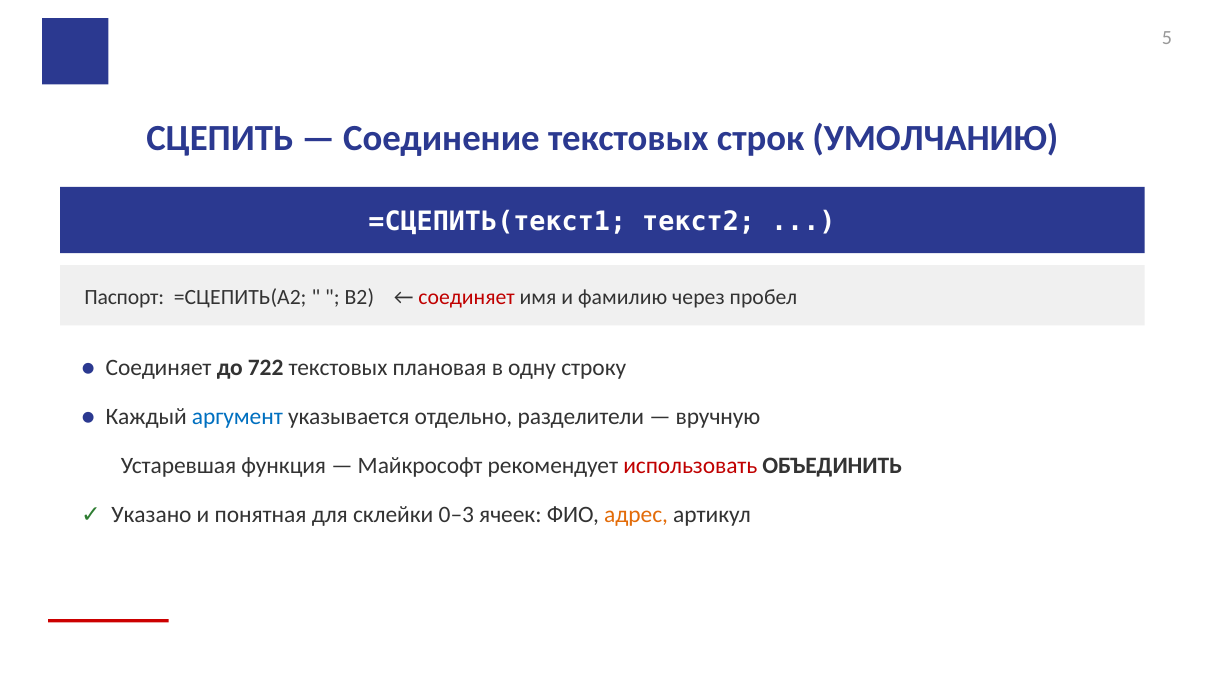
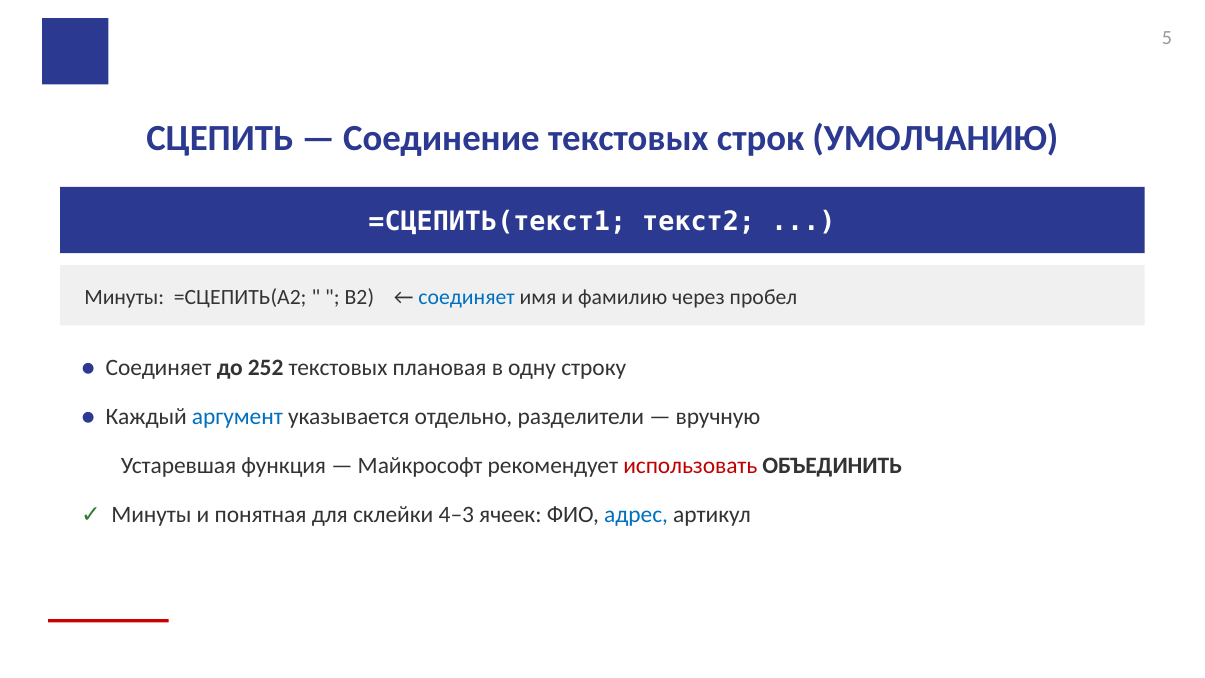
Паспорт at (124, 297): Паспорт -> Минуты
соединяет at (467, 297) colour: red -> blue
722: 722 -> 252
Указано at (151, 515): Указано -> Минуты
0–3: 0–3 -> 4–3
адрес colour: orange -> blue
